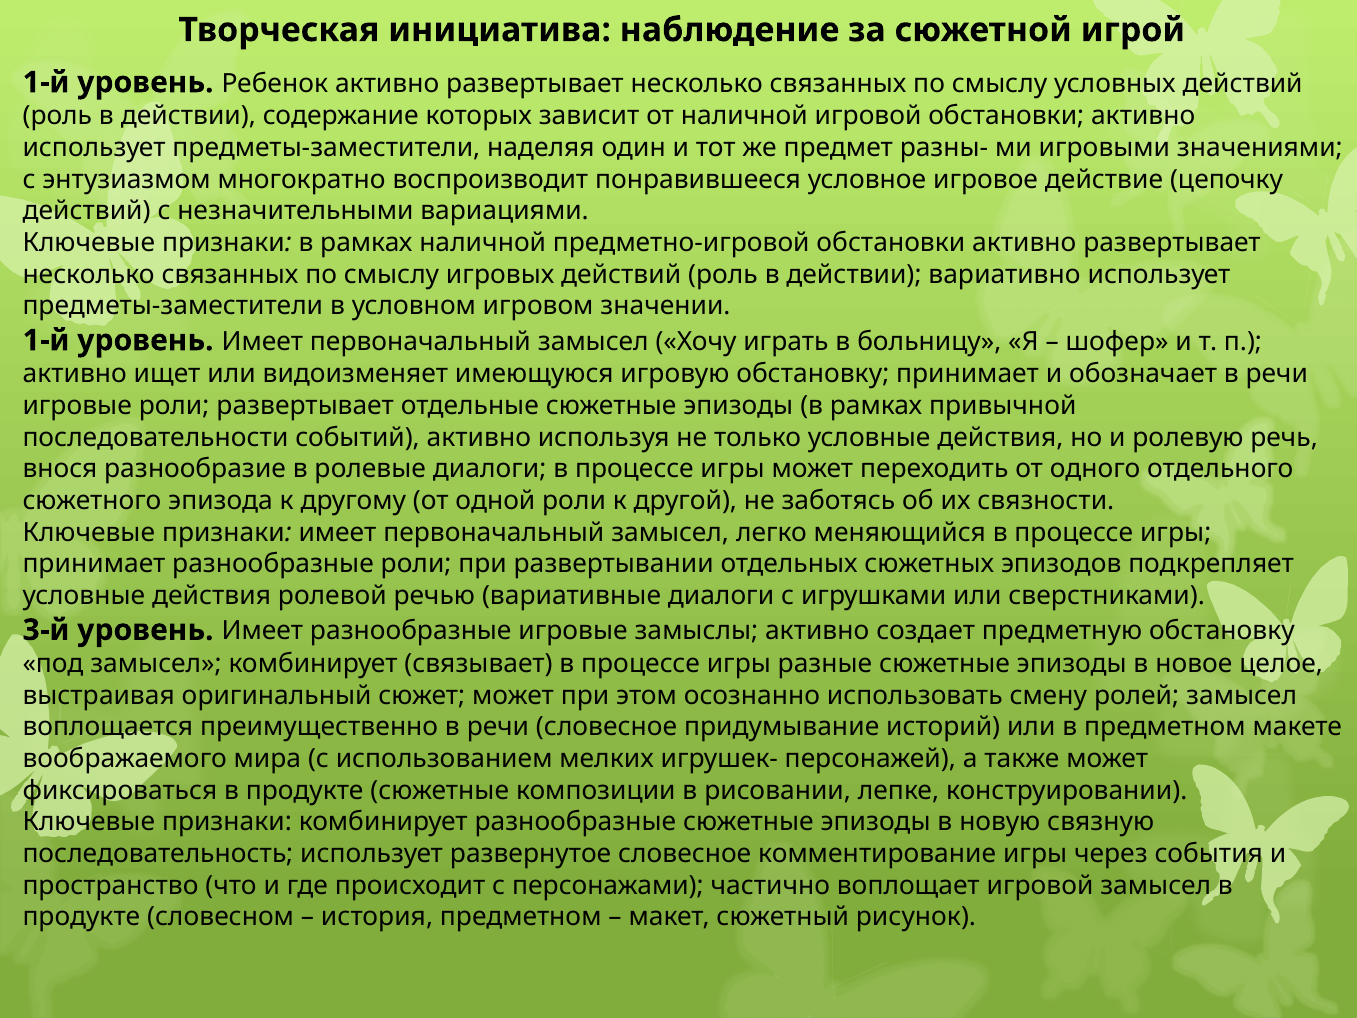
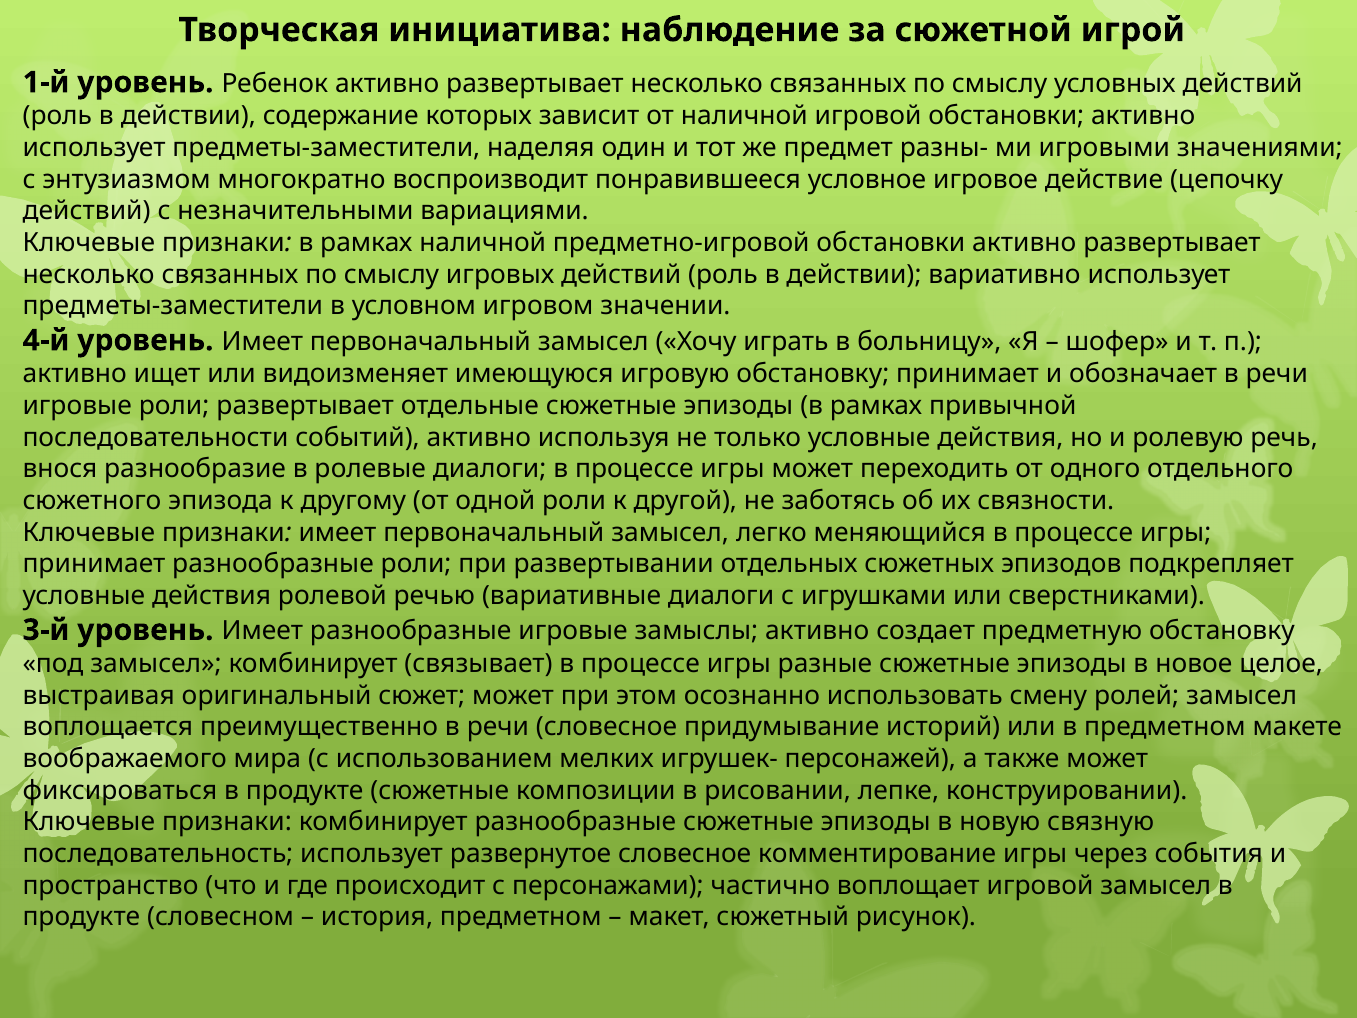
1-й at (46, 340): 1-й -> 4-й
